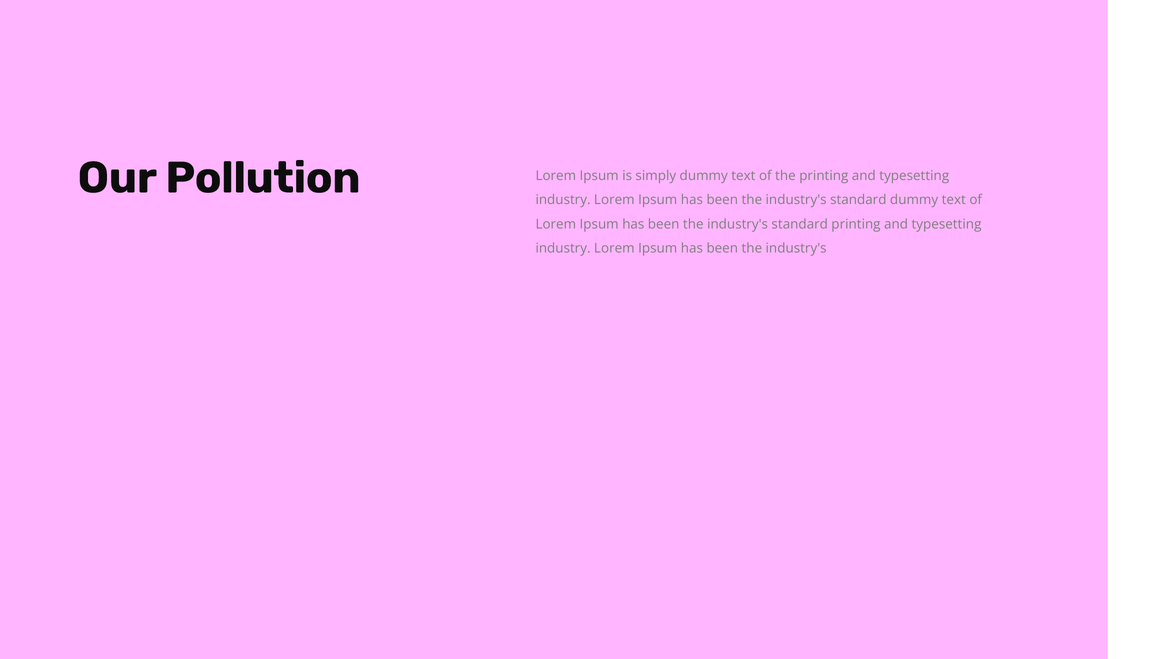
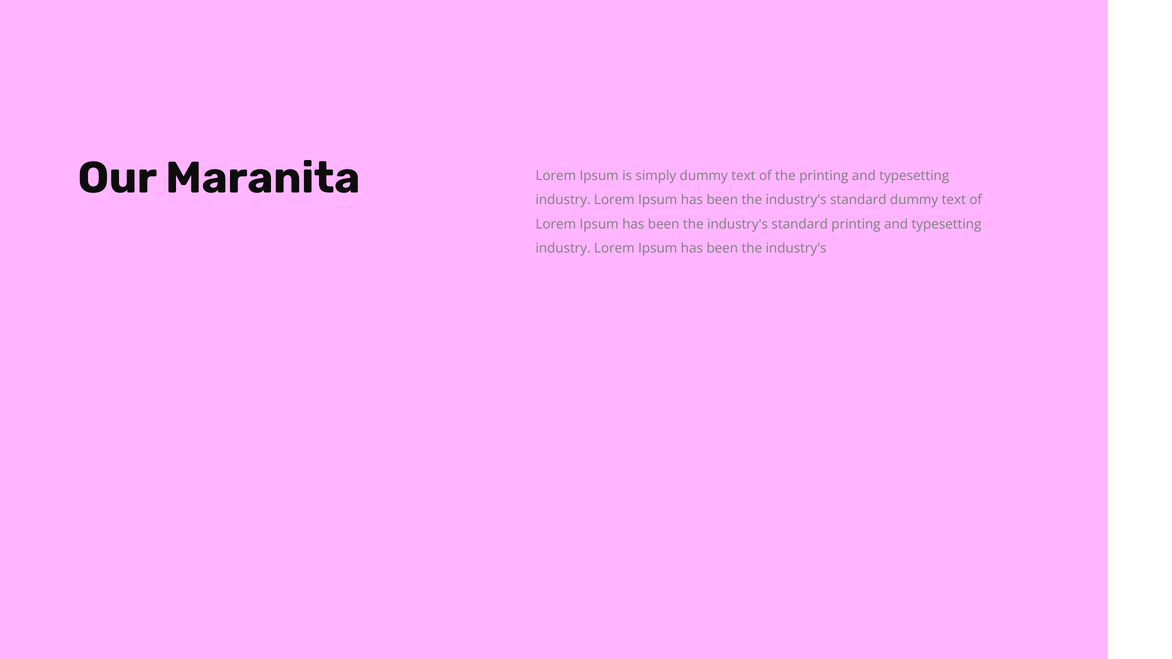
Pollution: Pollution -> Maranita
